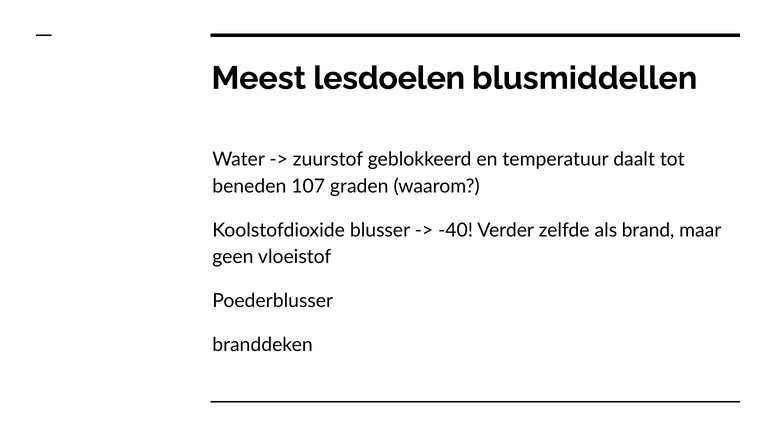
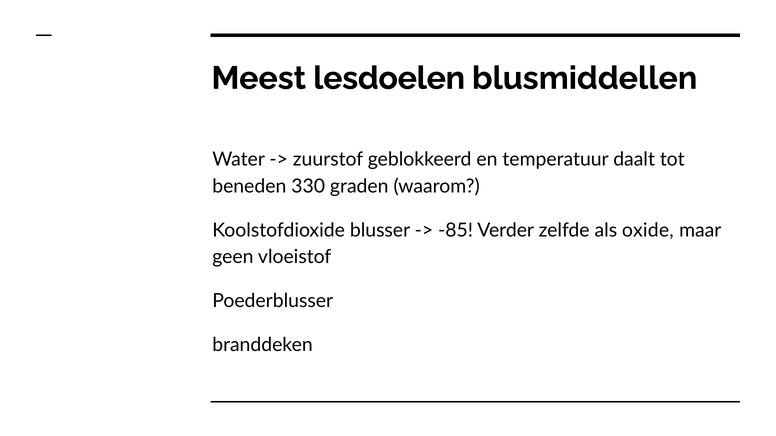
107: 107 -> 330
-40: -40 -> -85
brand: brand -> oxide
